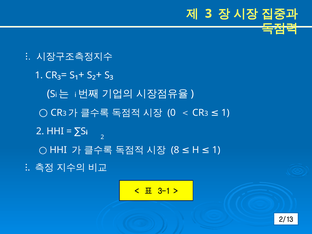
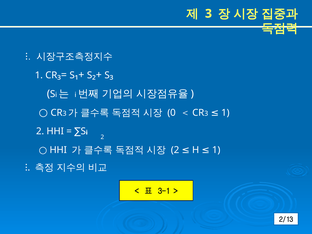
8 at (175, 150): 8 -> 2
